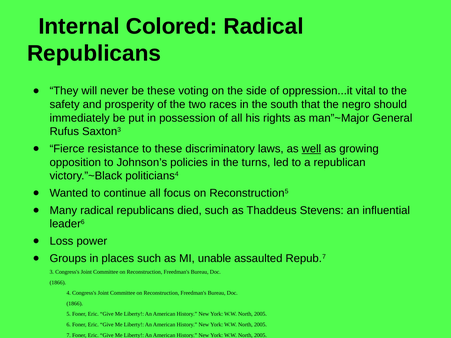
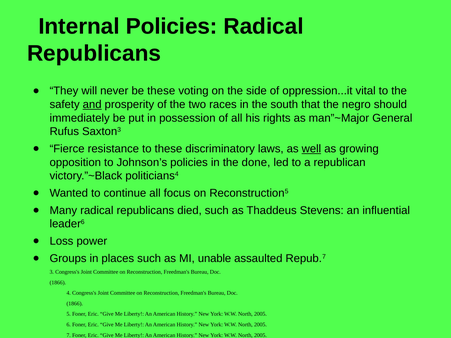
Internal Colored: Colored -> Policies
and underline: none -> present
turns: turns -> done
